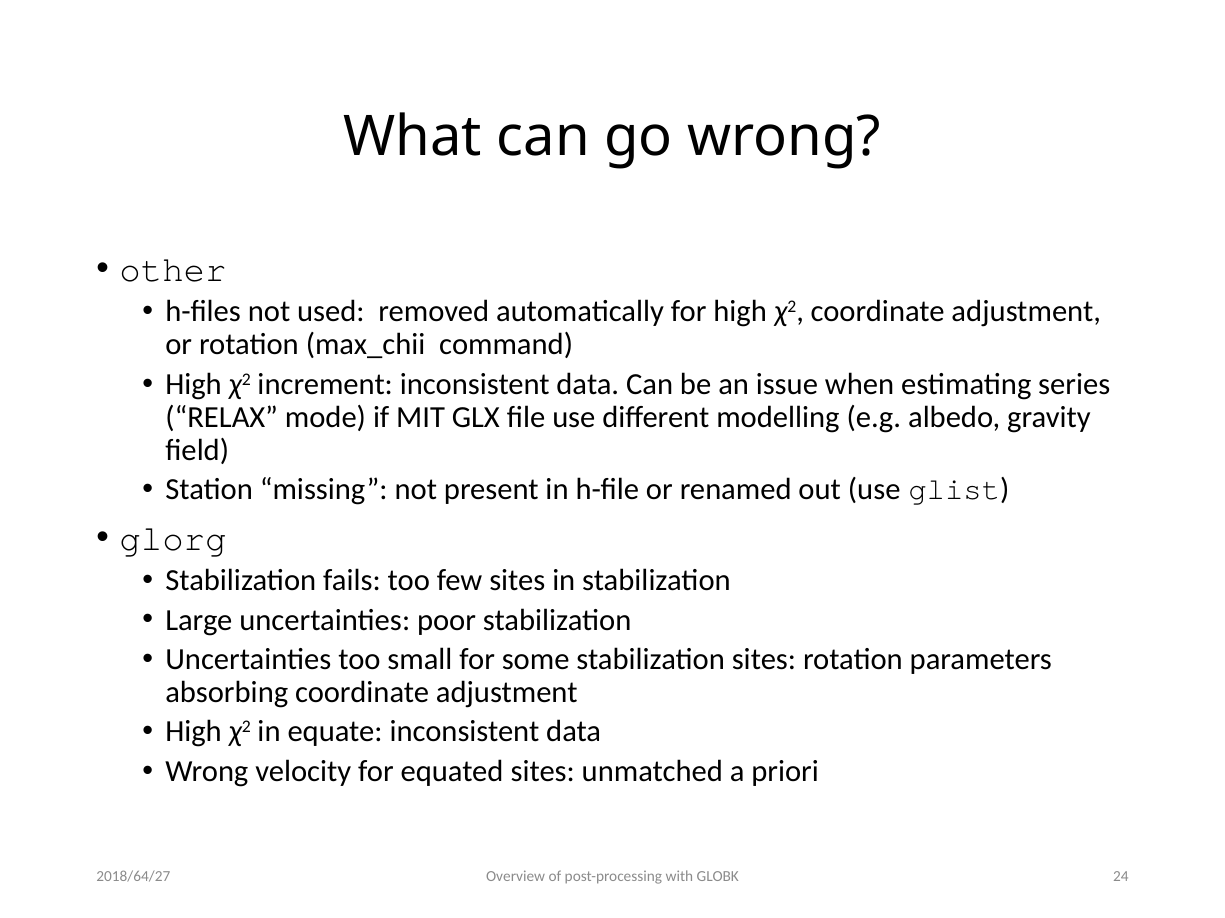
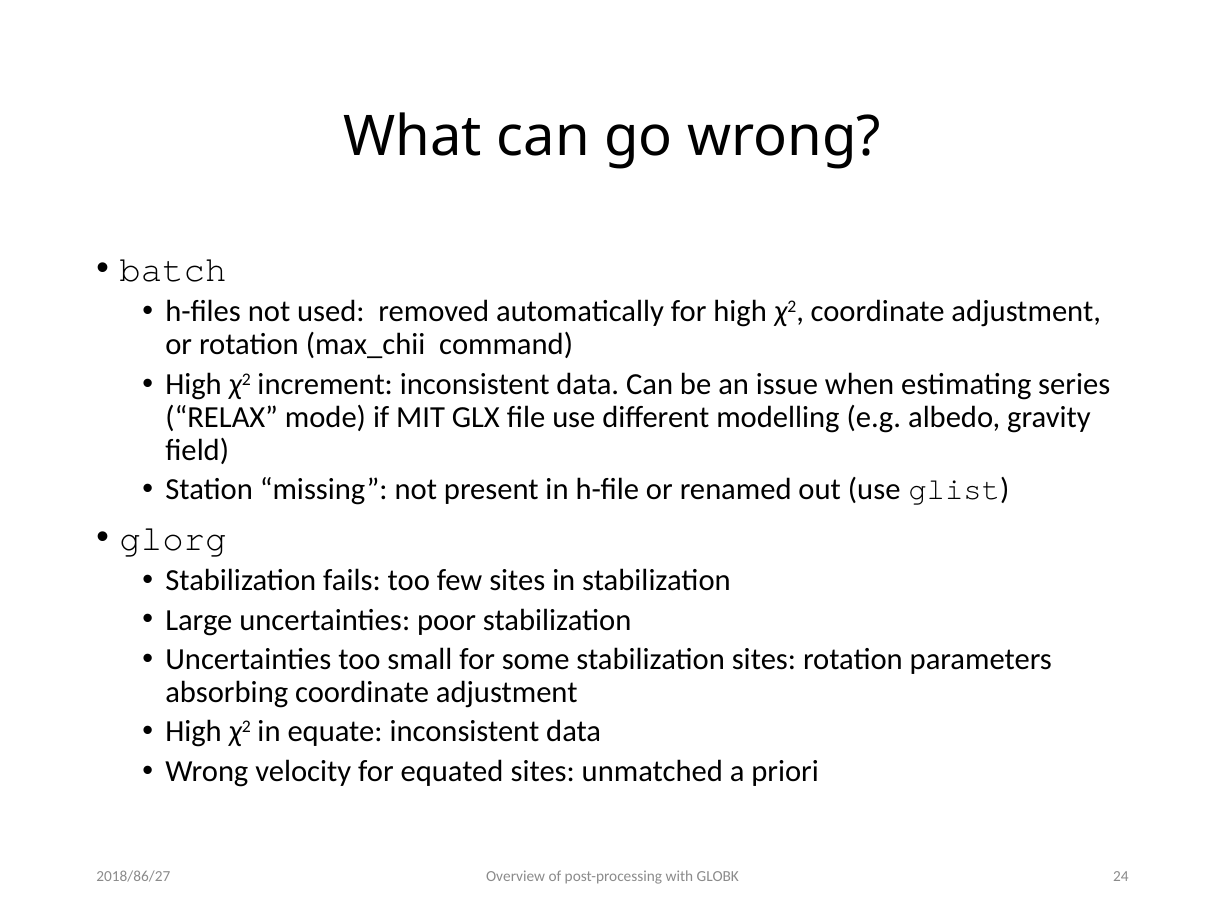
other: other -> batch
2018/64/27: 2018/64/27 -> 2018/86/27
